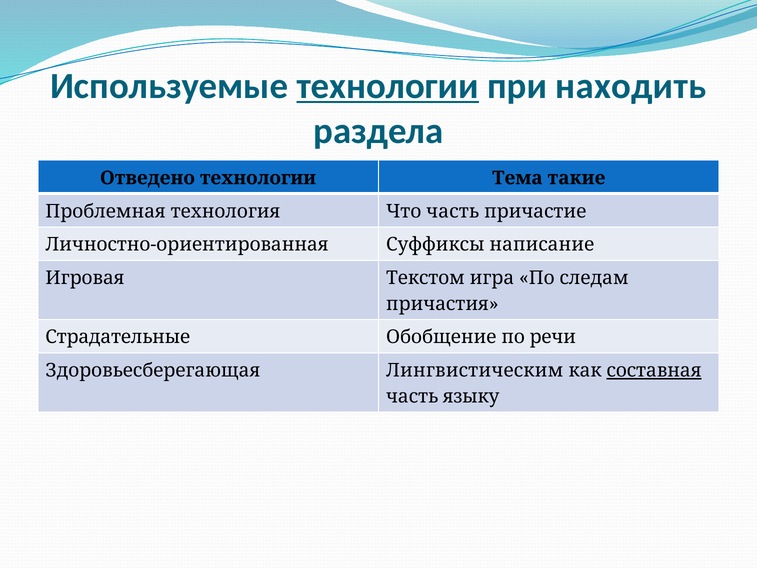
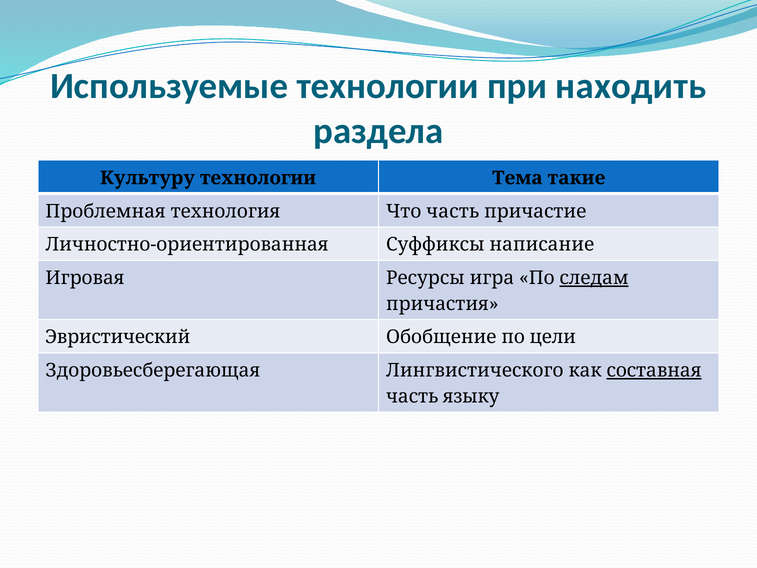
технологии at (388, 86) underline: present -> none
Отведено: Отведено -> Культуру
Текстом: Текстом -> Ресурсы
следам underline: none -> present
Страдательные: Страдательные -> Эвристический
речи: речи -> цели
Лингвистическим: Лингвистическим -> Лингвистического
